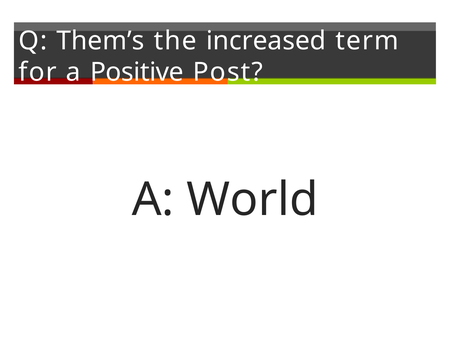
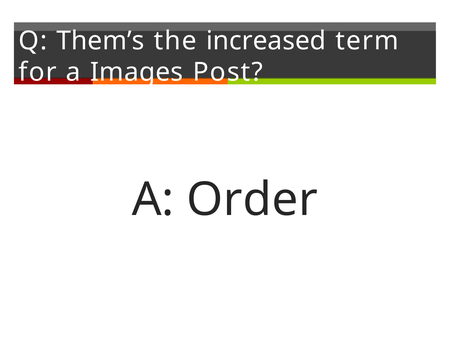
Positive: Positive -> Images
World: World -> Order
